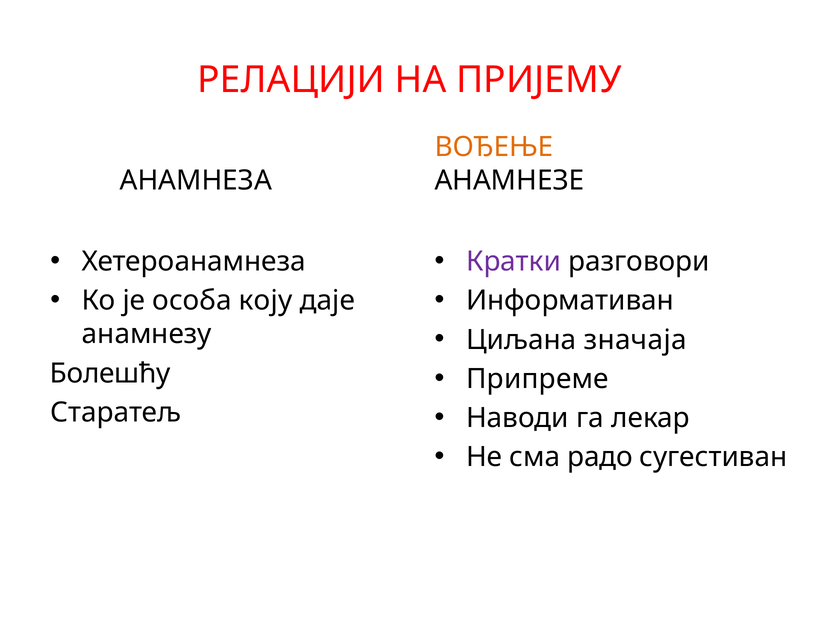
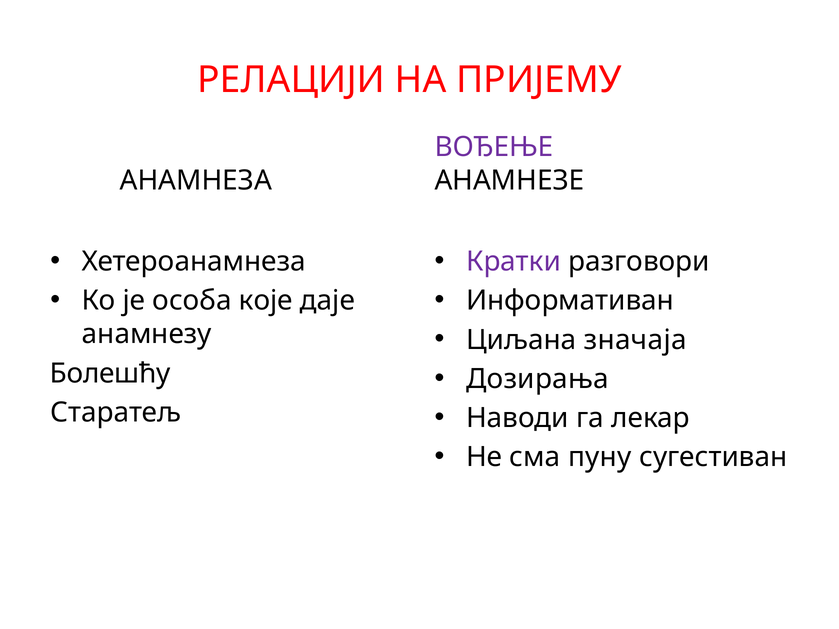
ВОЂЕЊЕ colour: orange -> purple
коју: коју -> које
Припреме: Припреме -> Дозирања
радо: радо -> пуну
